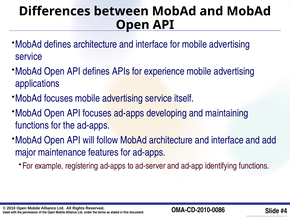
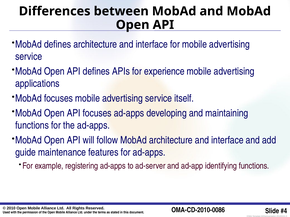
major: major -> guide
